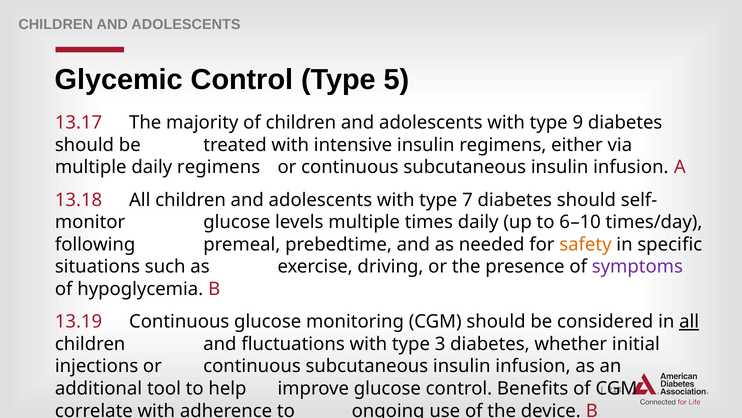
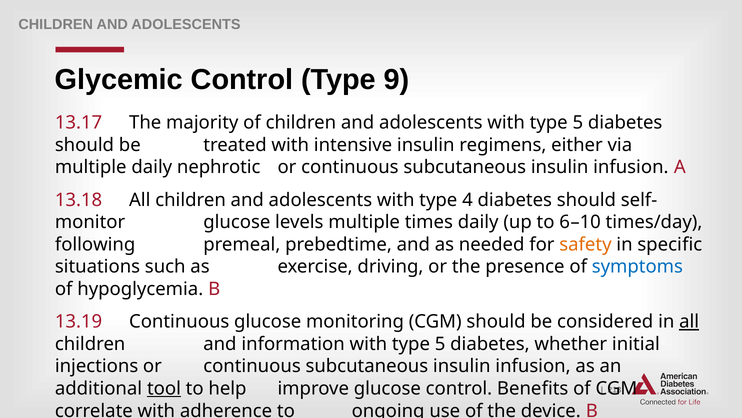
5: 5 -> 9
adolescents with type 9: 9 -> 5
daily regimens: regimens -> nephrotic
7: 7 -> 4
symptoms colour: purple -> blue
fluctuations: fluctuations -> information
3 at (440, 344): 3 -> 5
tool underline: none -> present
